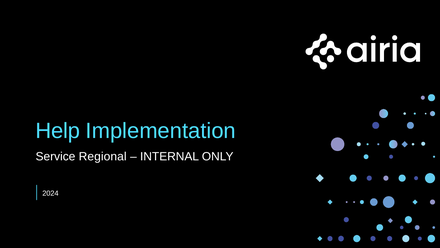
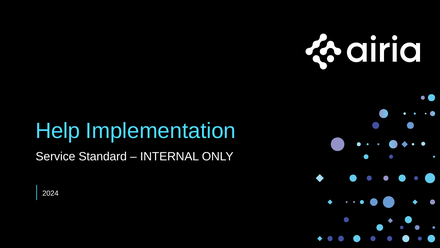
Regional: Regional -> Standard
